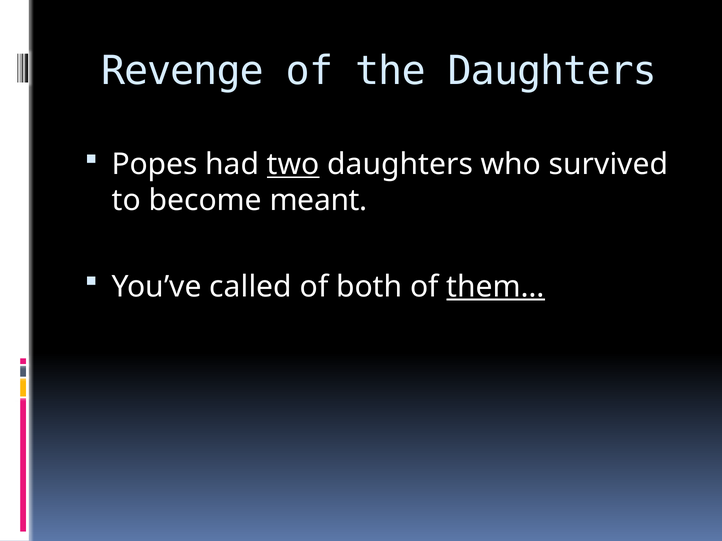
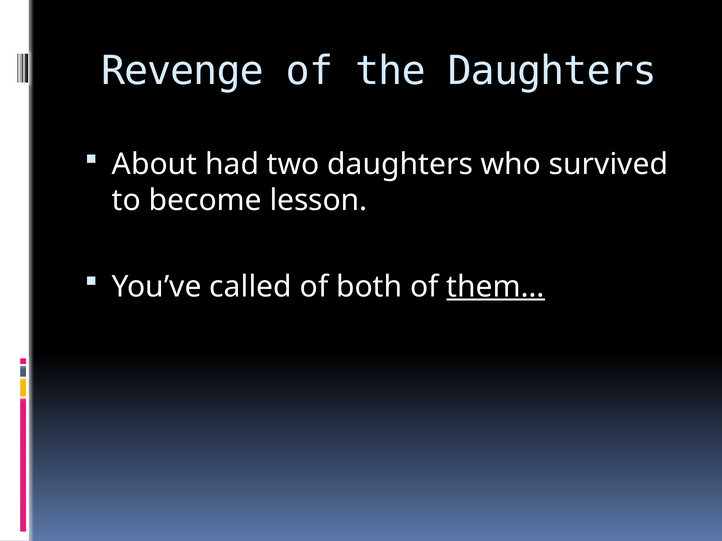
Popes: Popes -> About
two underline: present -> none
meant: meant -> lesson
